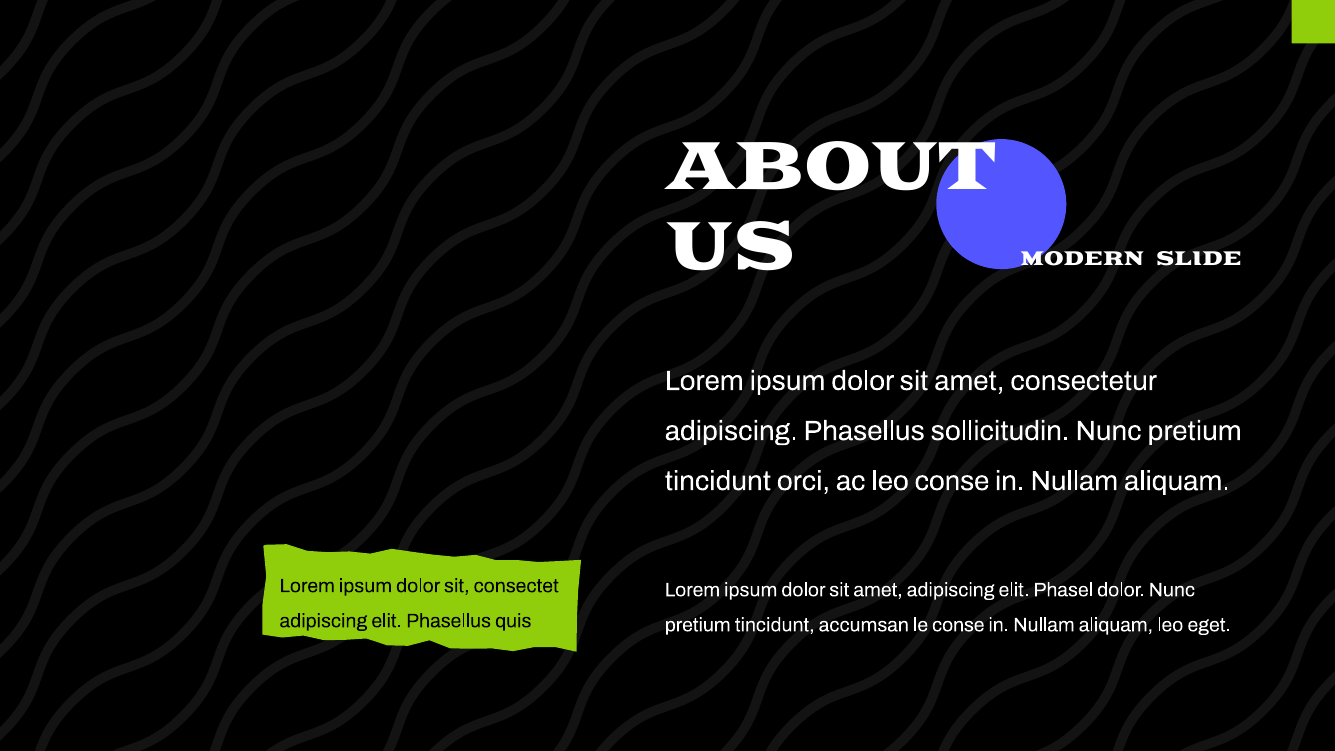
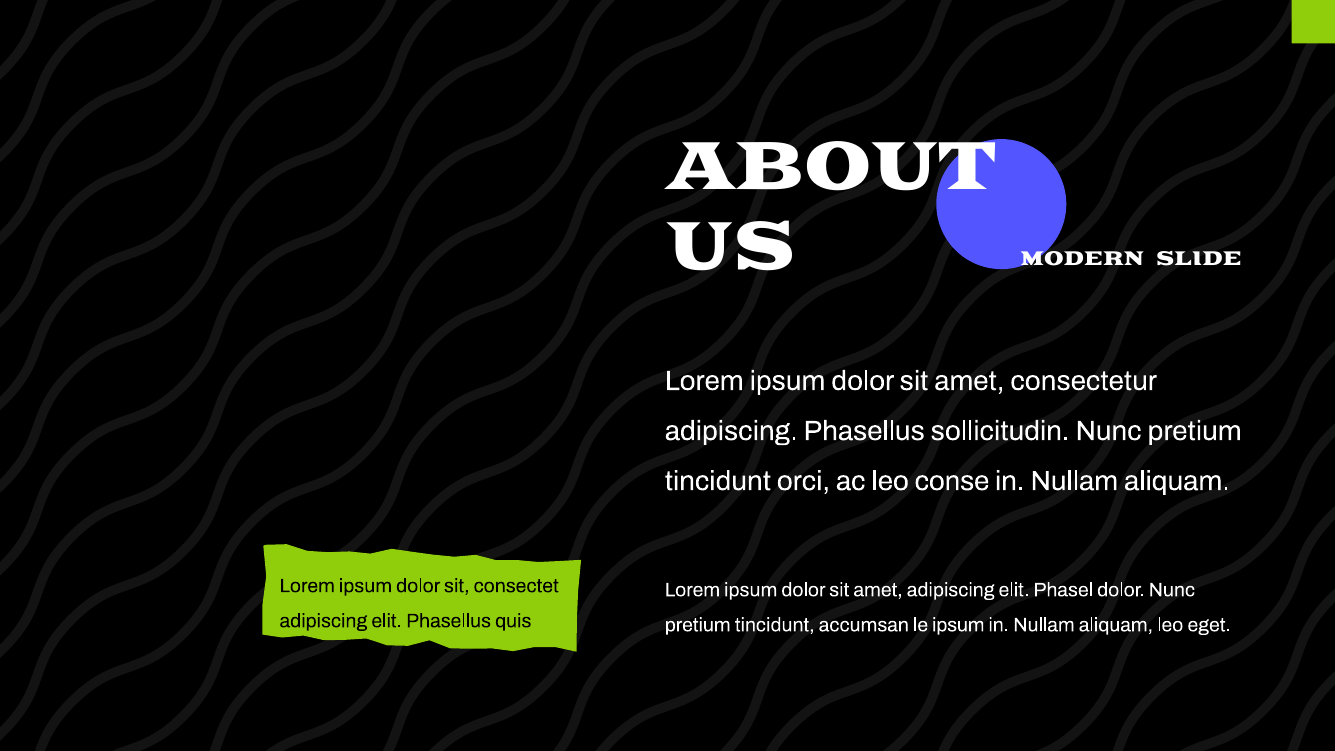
le conse: conse -> ipsum
